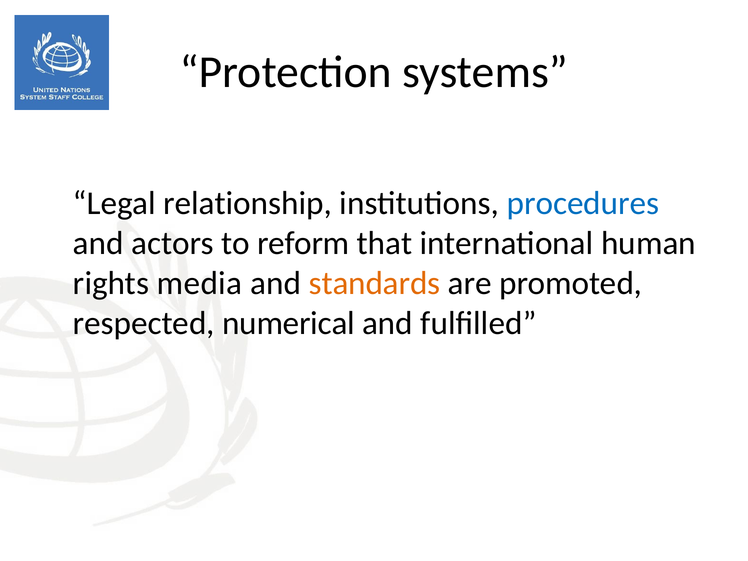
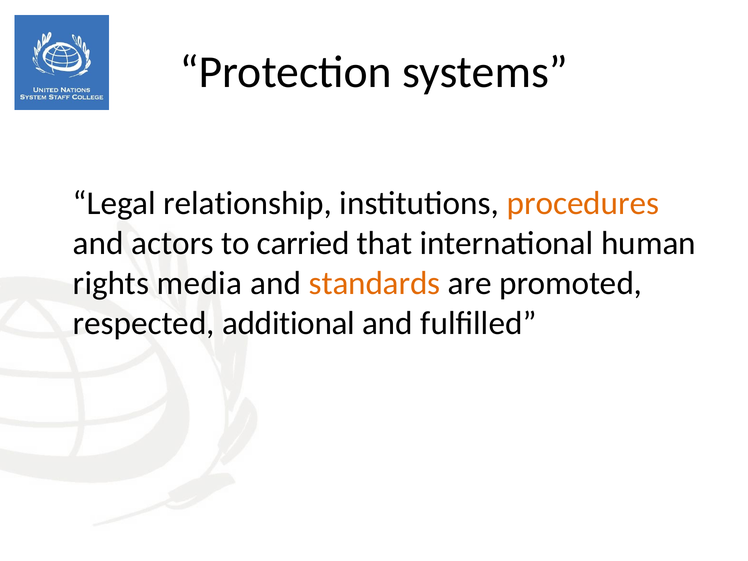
procedures colour: blue -> orange
reform: reform -> carried
numerical: numerical -> additional
